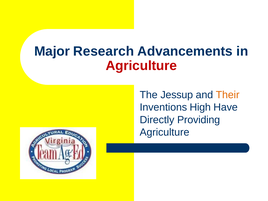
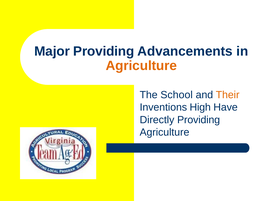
Major Research: Research -> Providing
Agriculture at (141, 66) colour: red -> orange
Jessup: Jessup -> School
